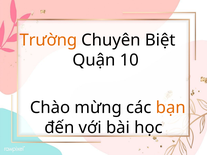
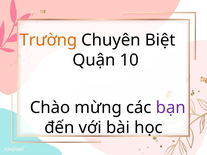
bạn colour: orange -> purple
